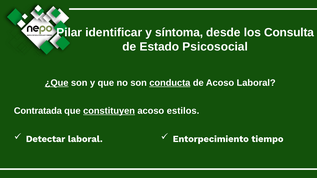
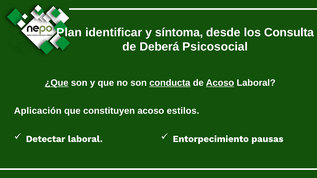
Pilar: Pilar -> Plan
Estado: Estado -> Deberá
Acoso at (220, 83) underline: none -> present
Contratada: Contratada -> Aplicación
constituyen underline: present -> none
tiempo: tiempo -> pausas
